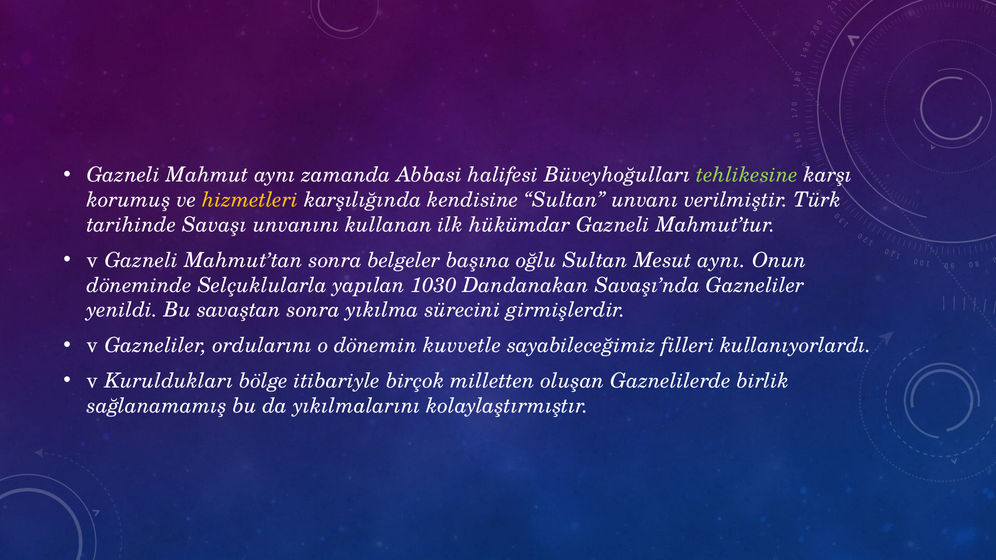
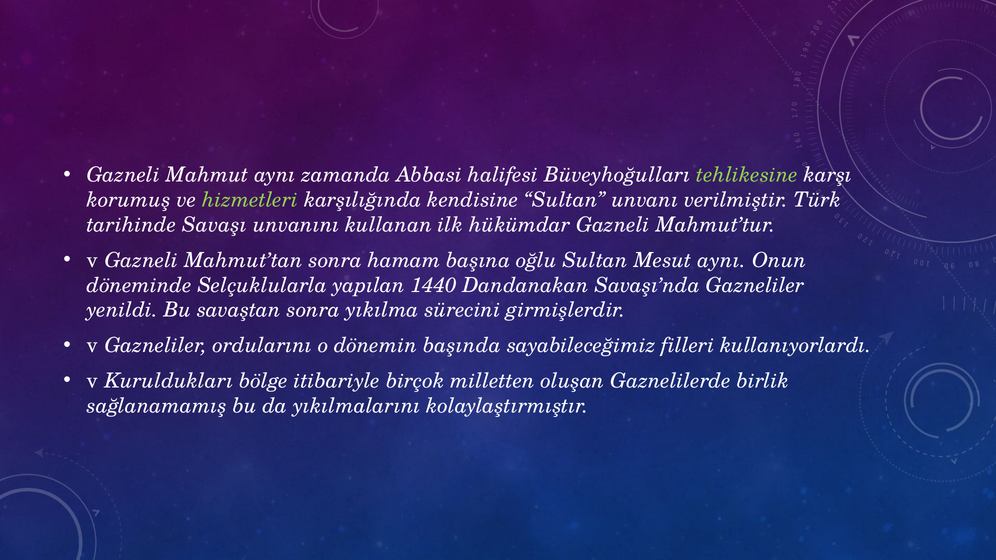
hizmetleri colour: yellow -> light green
belgeler: belgeler -> hamam
1030: 1030 -> 1440
kuvvetle: kuvvetle -> başında
